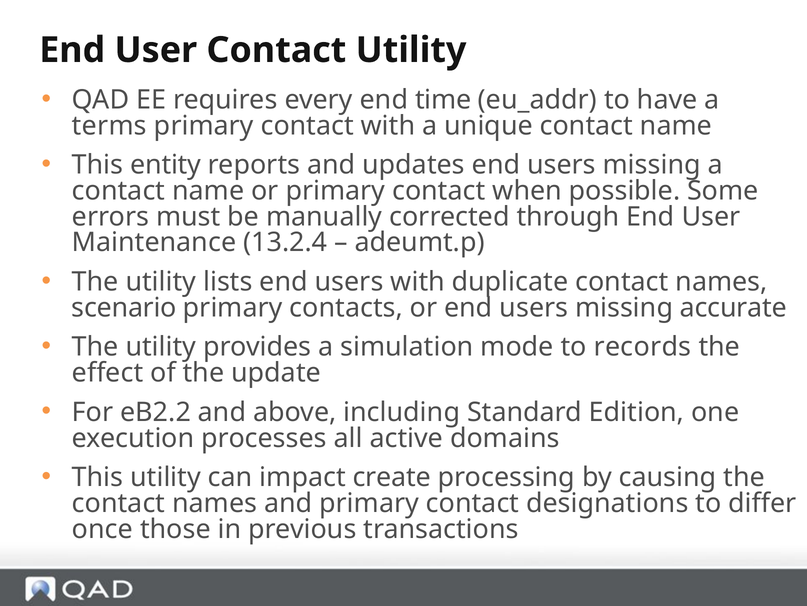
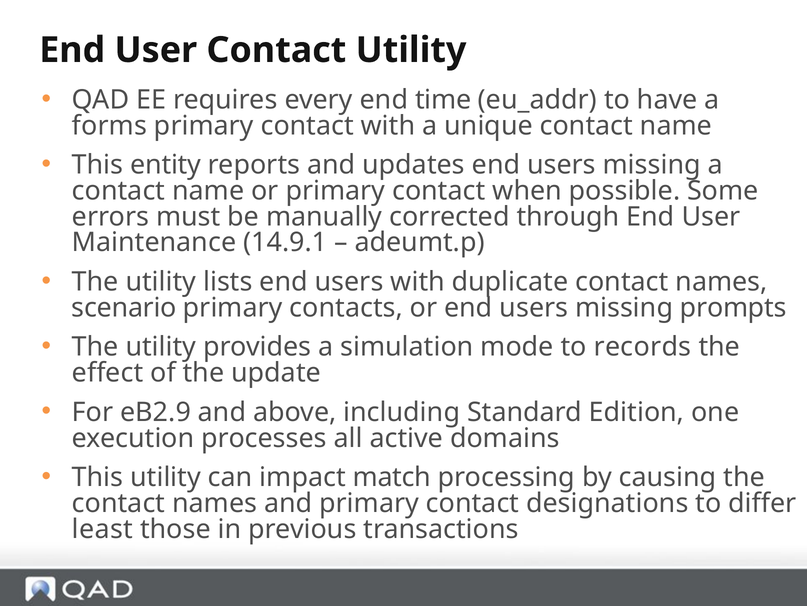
terms: terms -> forms
13.2.4: 13.2.4 -> 14.9.1
accurate: accurate -> prompts
eB2.2: eB2.2 -> eB2.9
create: create -> match
once: once -> least
